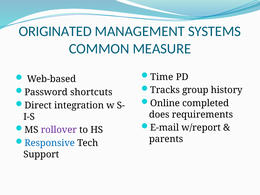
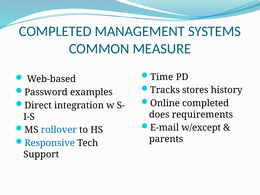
ORIGINATED at (55, 31): ORIGINATED -> COMPLETED
group: group -> stores
shortcuts: shortcuts -> examples
w/report: w/report -> w/except
rollover colour: purple -> blue
